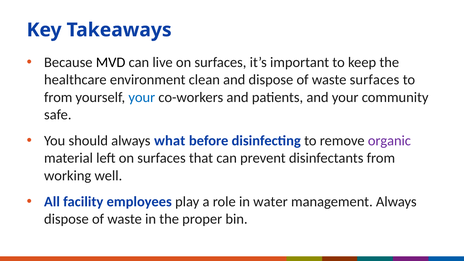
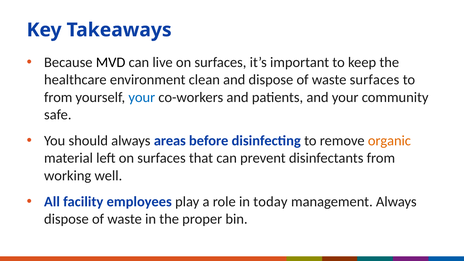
what: what -> areas
organic colour: purple -> orange
water: water -> today
